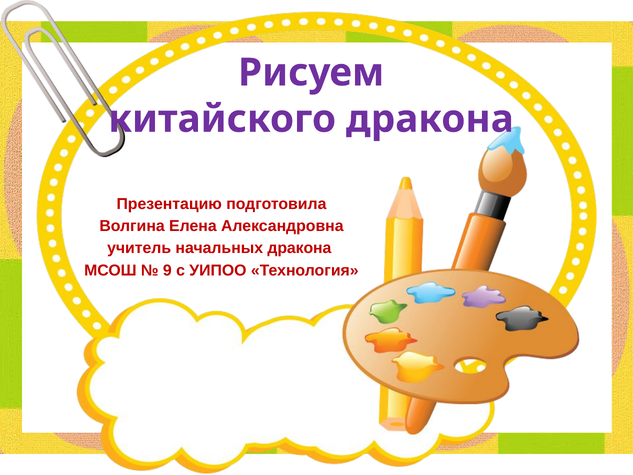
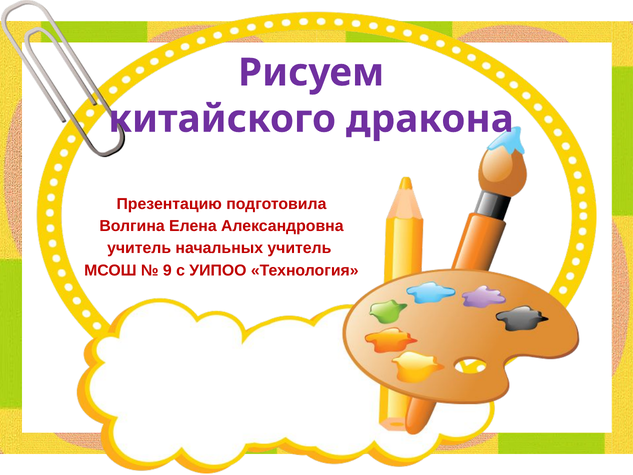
начальных дракона: дракона -> учитель
